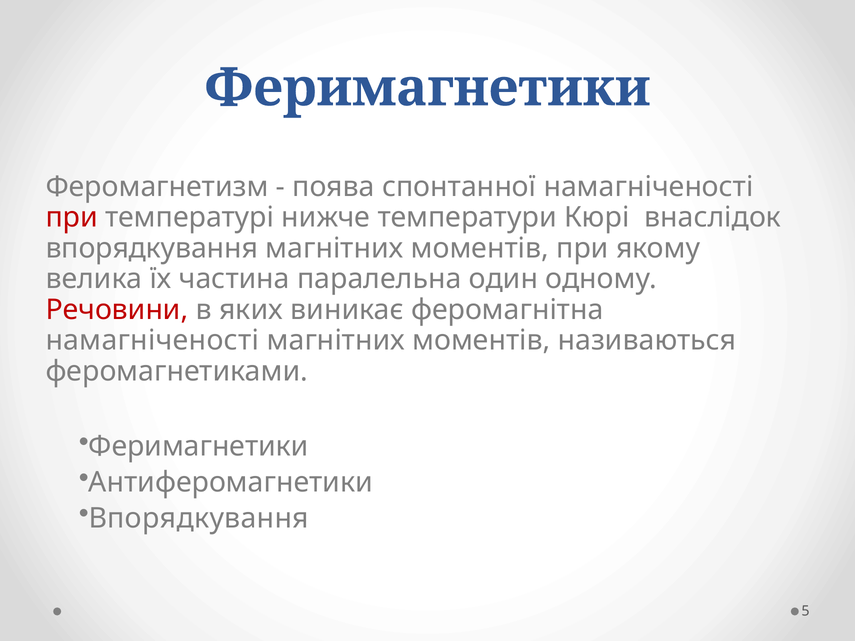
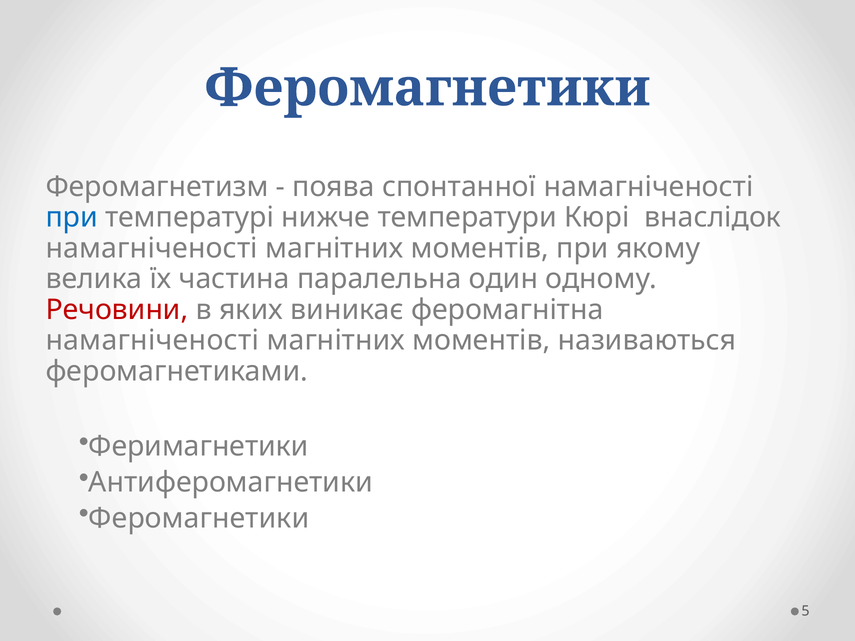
Феримагнетики at (427, 88): Феримагнетики -> Феромагнетики
при at (72, 218) colour: red -> blue
впорядкування at (152, 248): впорядкування -> намагніченості
Впорядкування at (199, 518): Впорядкування -> Феромагнетики
